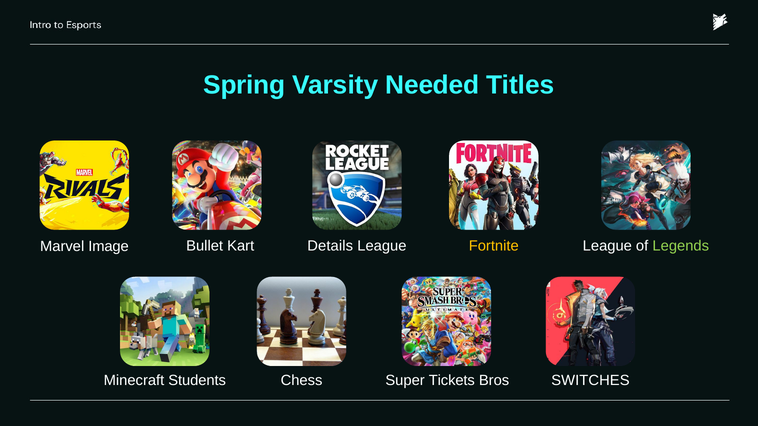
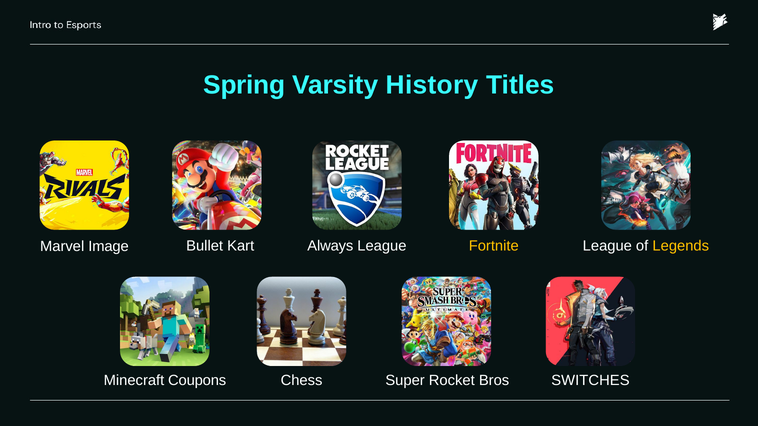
Needed: Needed -> History
Details: Details -> Always
Legends colour: light green -> yellow
Students: Students -> Coupons
Tickets: Tickets -> Rocket
